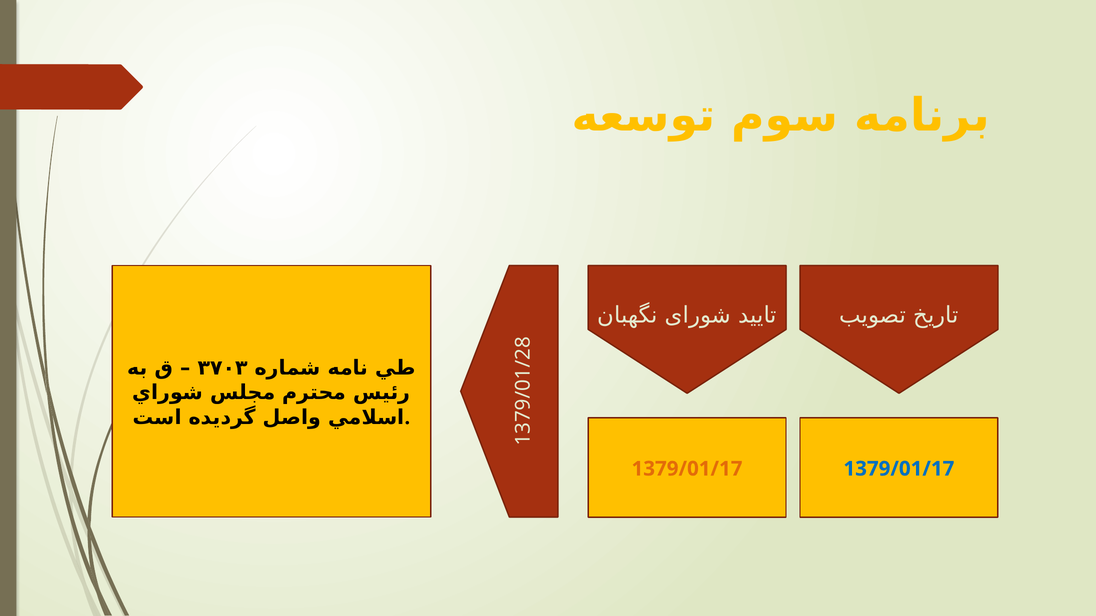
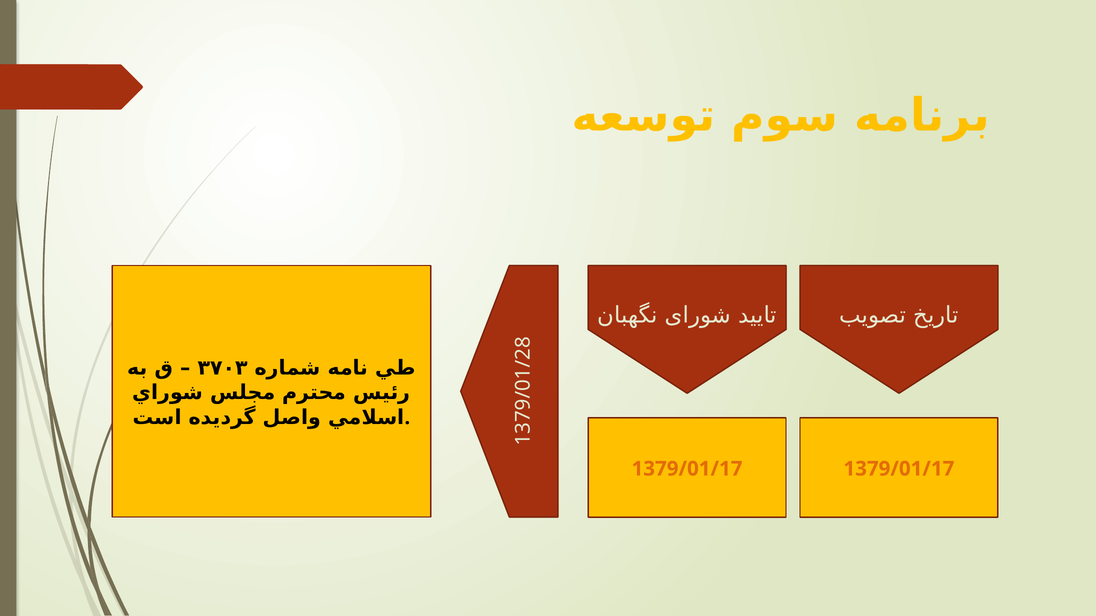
1379/01/17 at (899, 469) colour: blue -> orange
